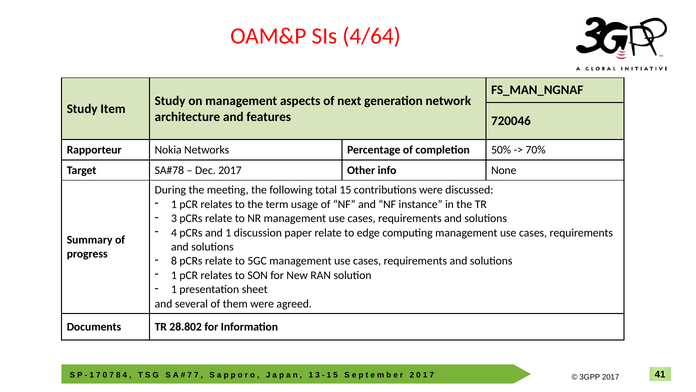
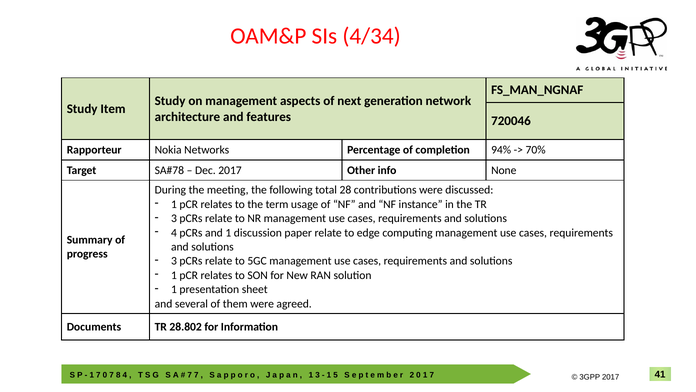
4/64: 4/64 -> 4/34
50%: 50% -> 94%
15: 15 -> 28
8 at (174, 261): 8 -> 3
